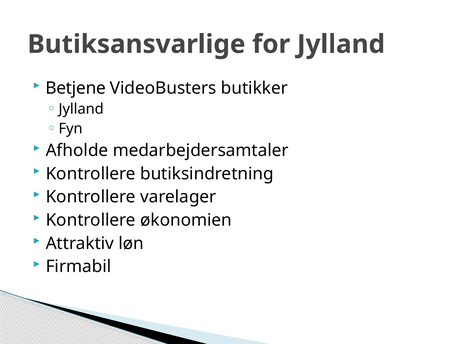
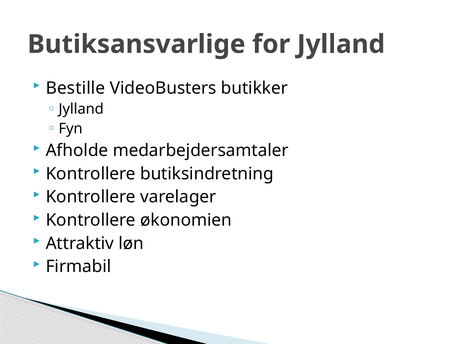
Betjene: Betjene -> Bestille
